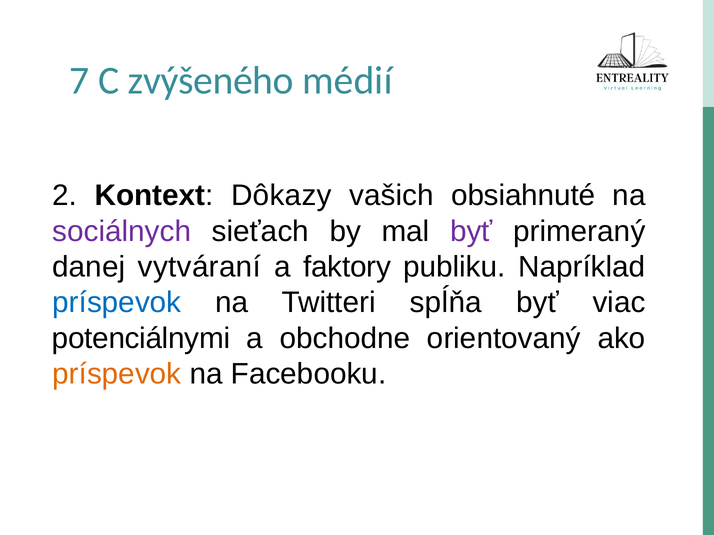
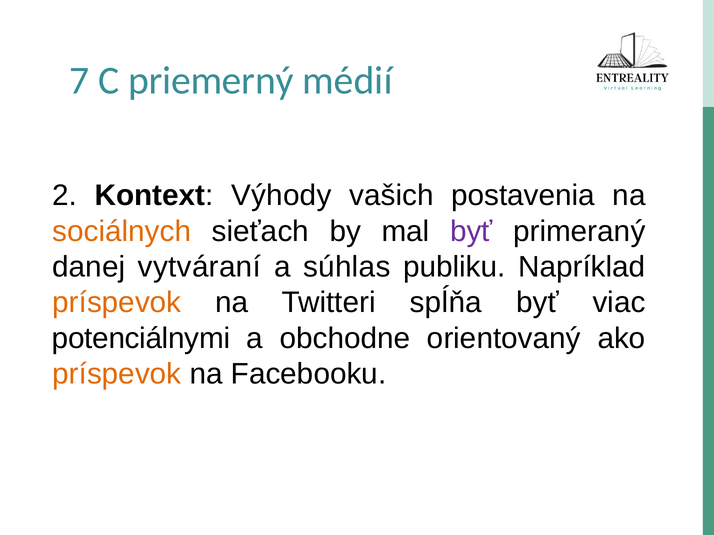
zvýšeného: zvýšeného -> priemerný
Dôkazy: Dôkazy -> Výhody
obsiahnuté: obsiahnuté -> postavenia
sociálnych colour: purple -> orange
faktory: faktory -> súhlas
príspevok at (117, 303) colour: blue -> orange
